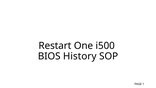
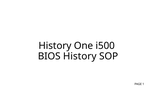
Restart at (55, 46): Restart -> History
